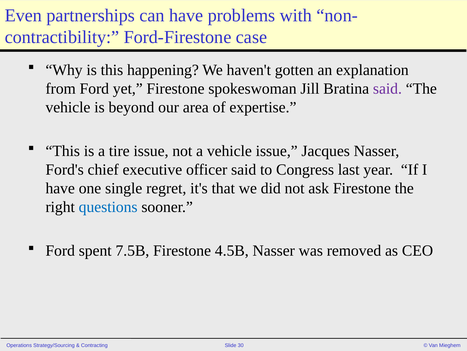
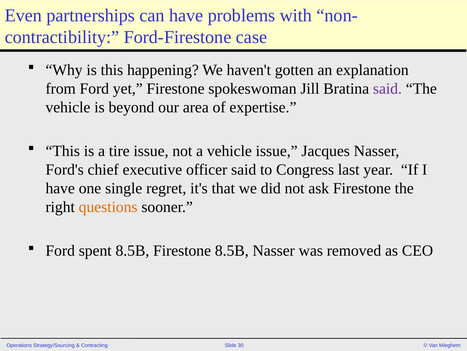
questions colour: blue -> orange
spent 7.5B: 7.5B -> 8.5B
Firestone 4.5B: 4.5B -> 8.5B
